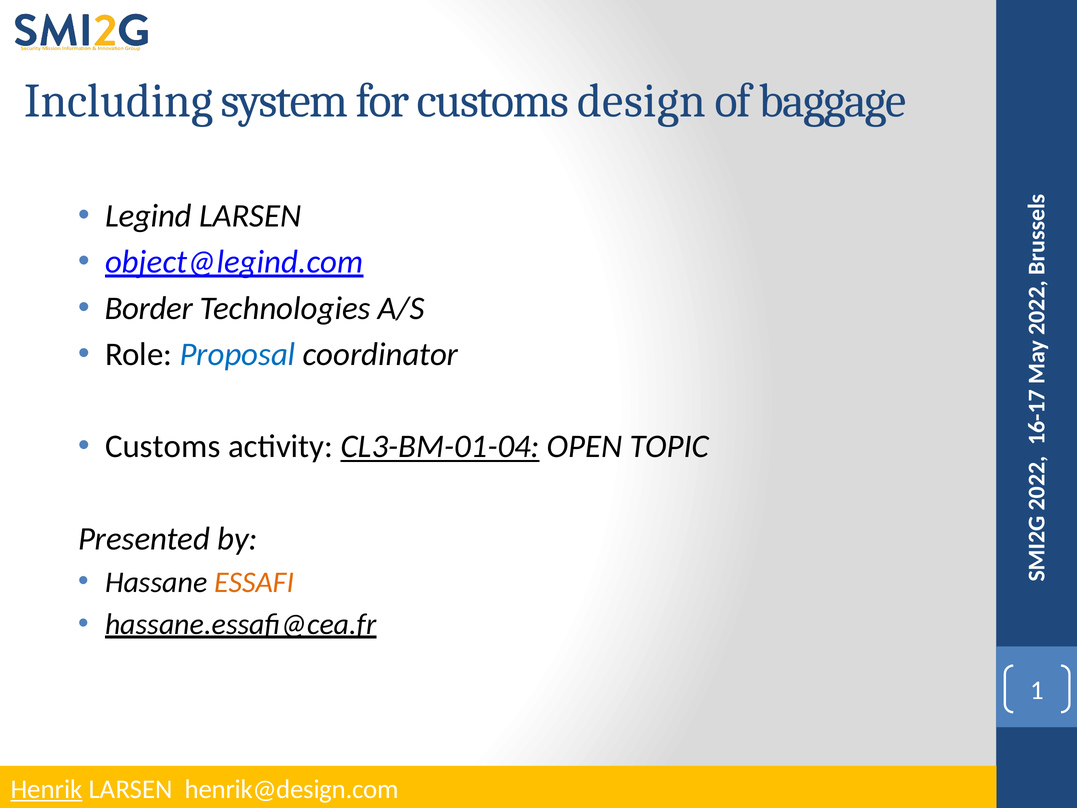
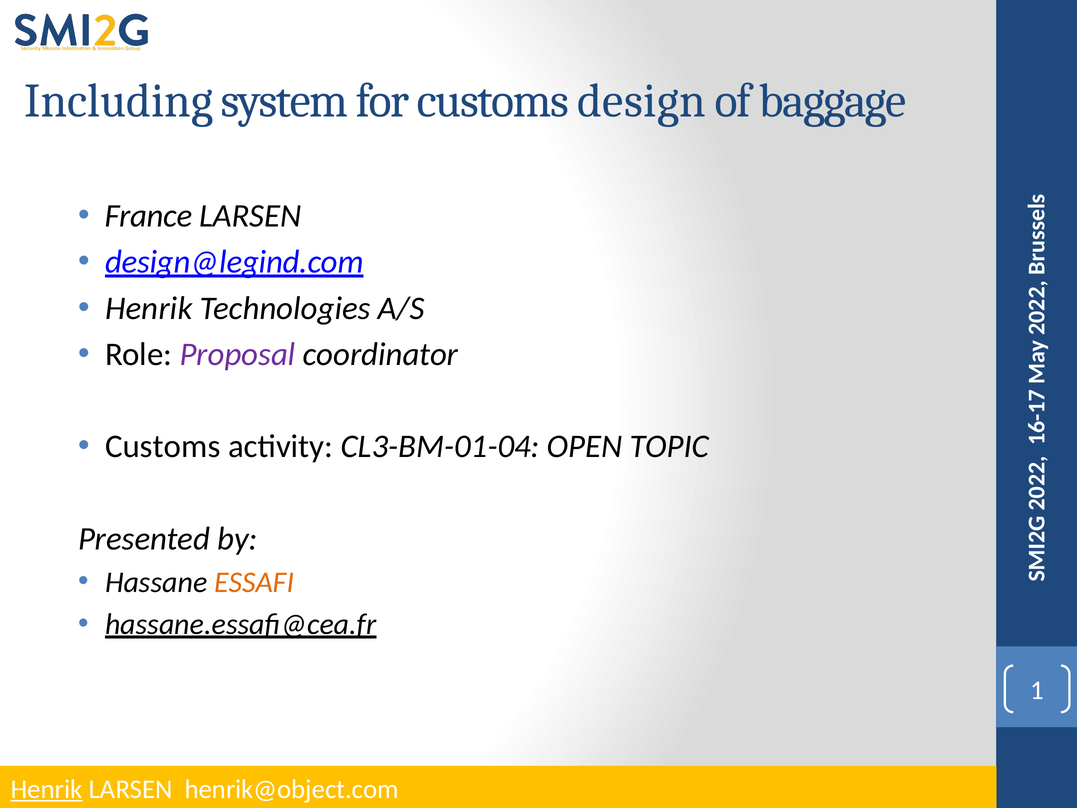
Legind: Legind -> France
object@legind.com: object@legind.com -> design@legind.com
Border at (149, 308): Border -> Henrik
Proposal colour: blue -> purple
CL3-BM-01-04 underline: present -> none
henrik@design.com: henrik@design.com -> henrik@object.com
